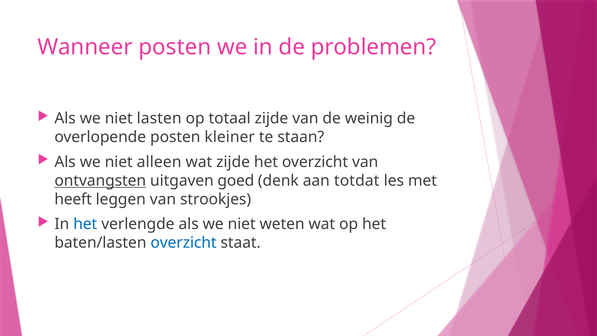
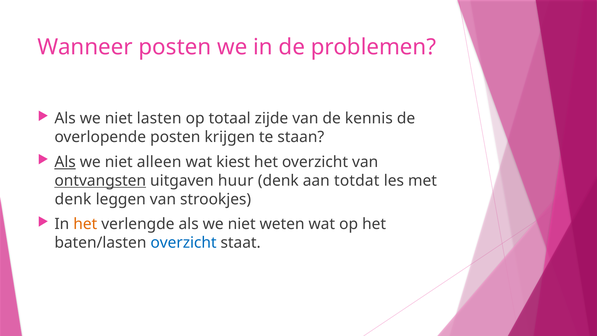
weinig: weinig -> kennis
kleiner: kleiner -> krijgen
Als at (65, 162) underline: none -> present
wat zijde: zijde -> kiest
goed: goed -> huur
heeft at (73, 199): heeft -> denk
het at (85, 224) colour: blue -> orange
